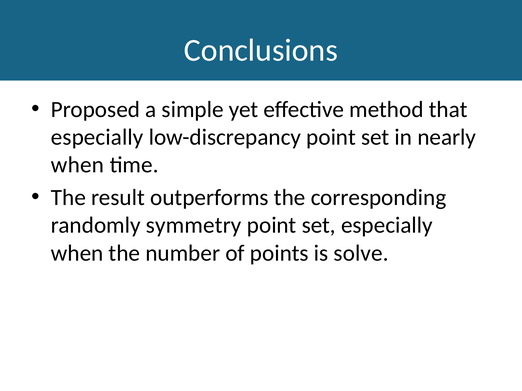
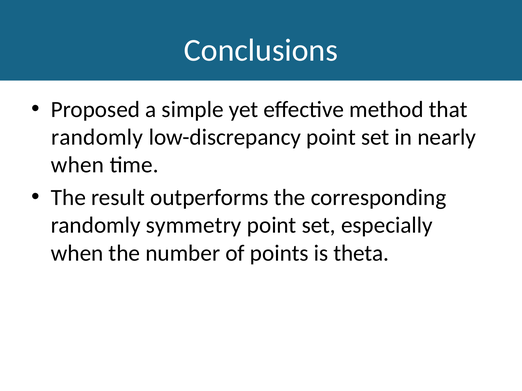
especially at (97, 137): especially -> randomly
solve: solve -> theta
